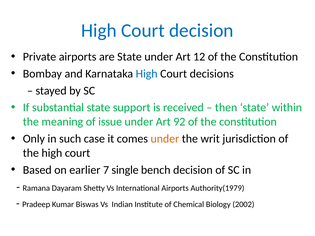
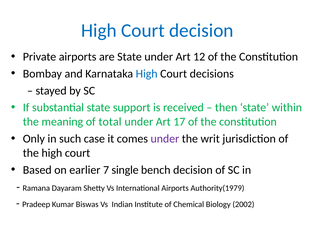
issue: issue -> total
92: 92 -> 17
under at (165, 139) colour: orange -> purple
